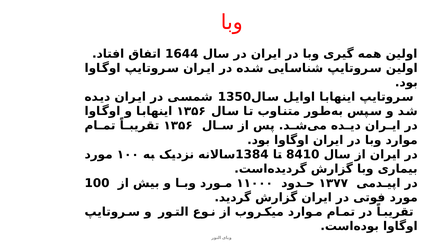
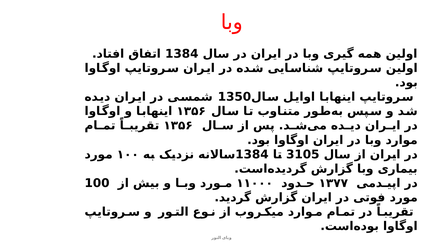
1644 at (182, 54): 1644 -> 1384
8410: 8410 -> 3105
